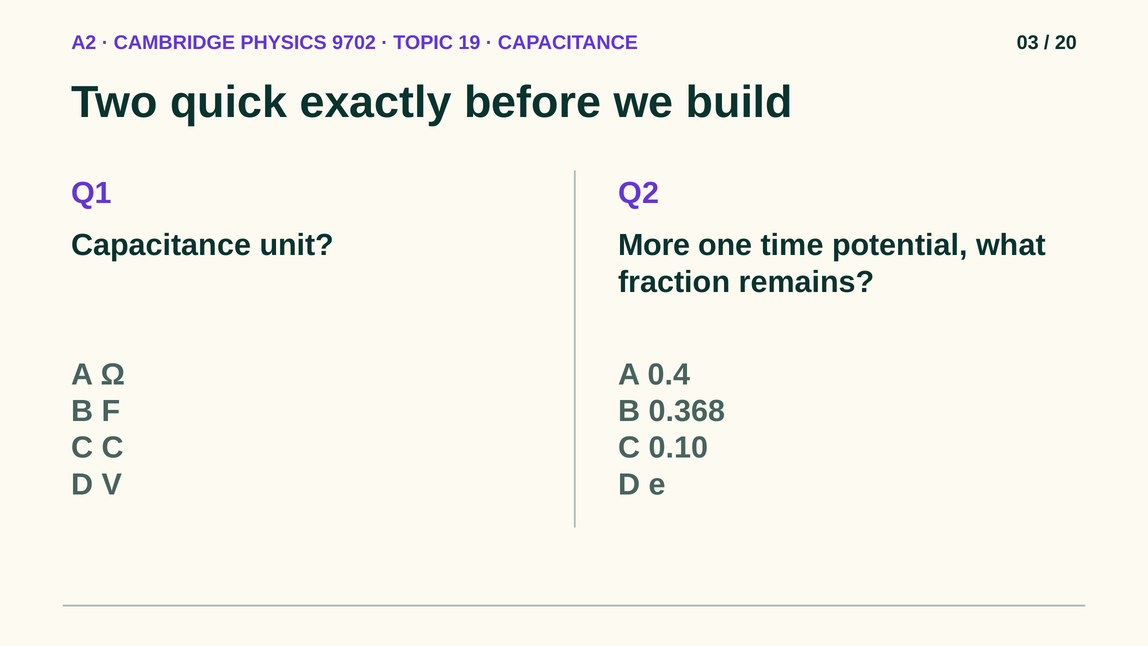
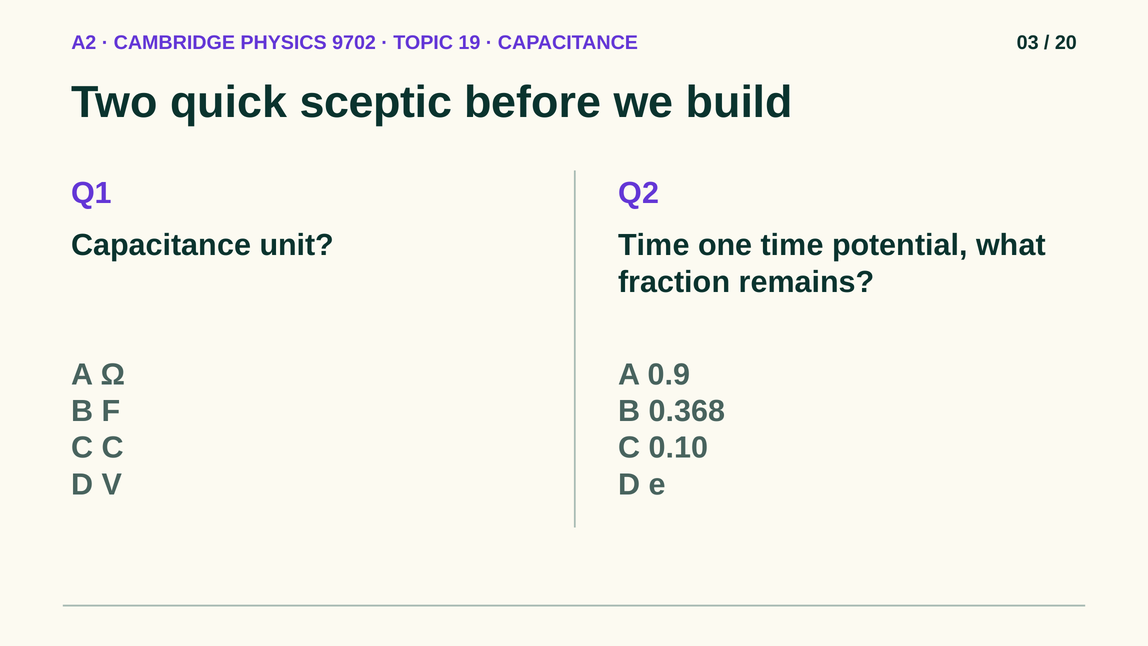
exactly: exactly -> sceptic
More at (654, 245): More -> Time
0.4: 0.4 -> 0.9
